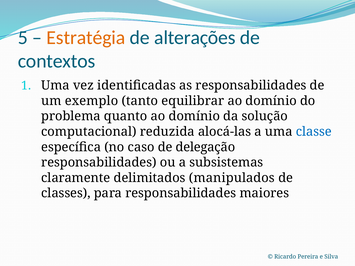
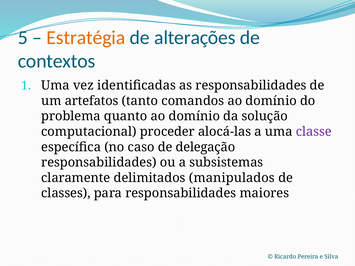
exemplo: exemplo -> artefatos
equilibrar: equilibrar -> comandos
reduzida: reduzida -> proceder
classe colour: blue -> purple
